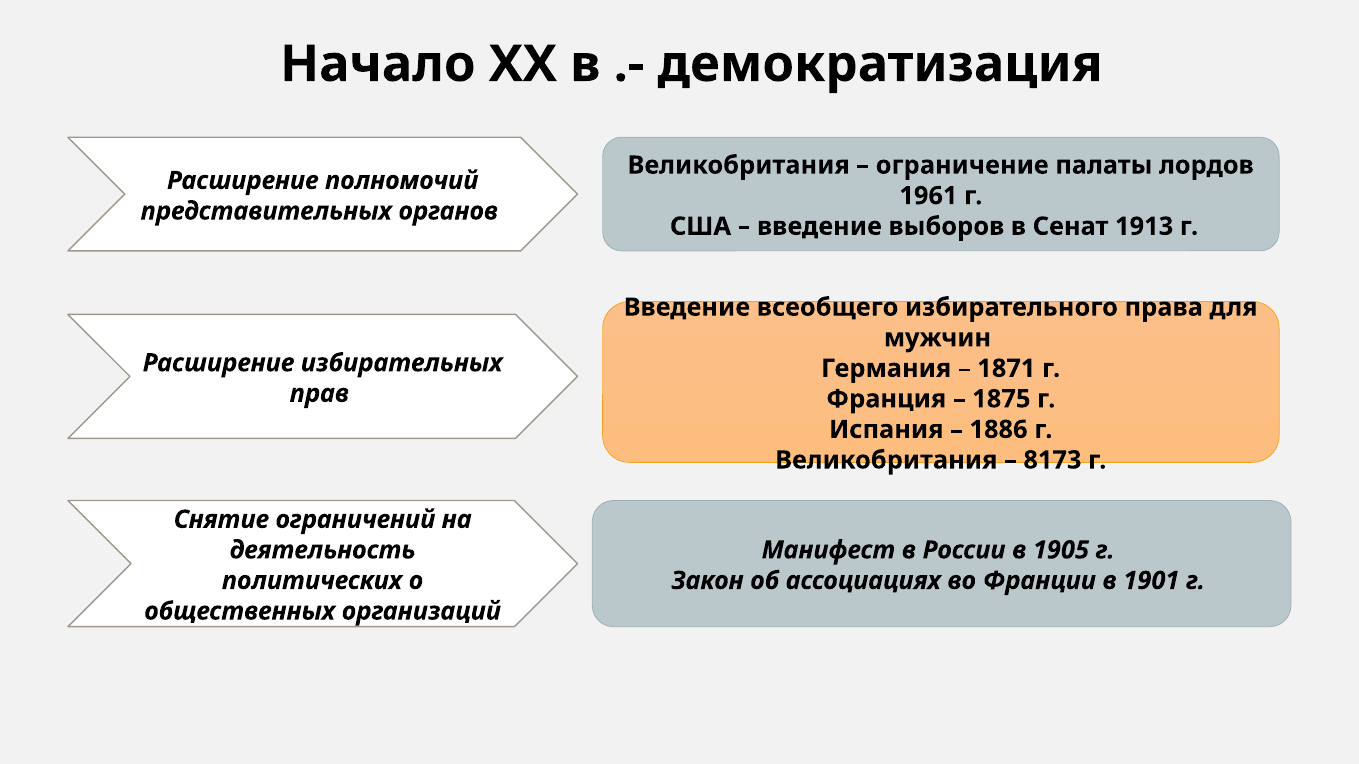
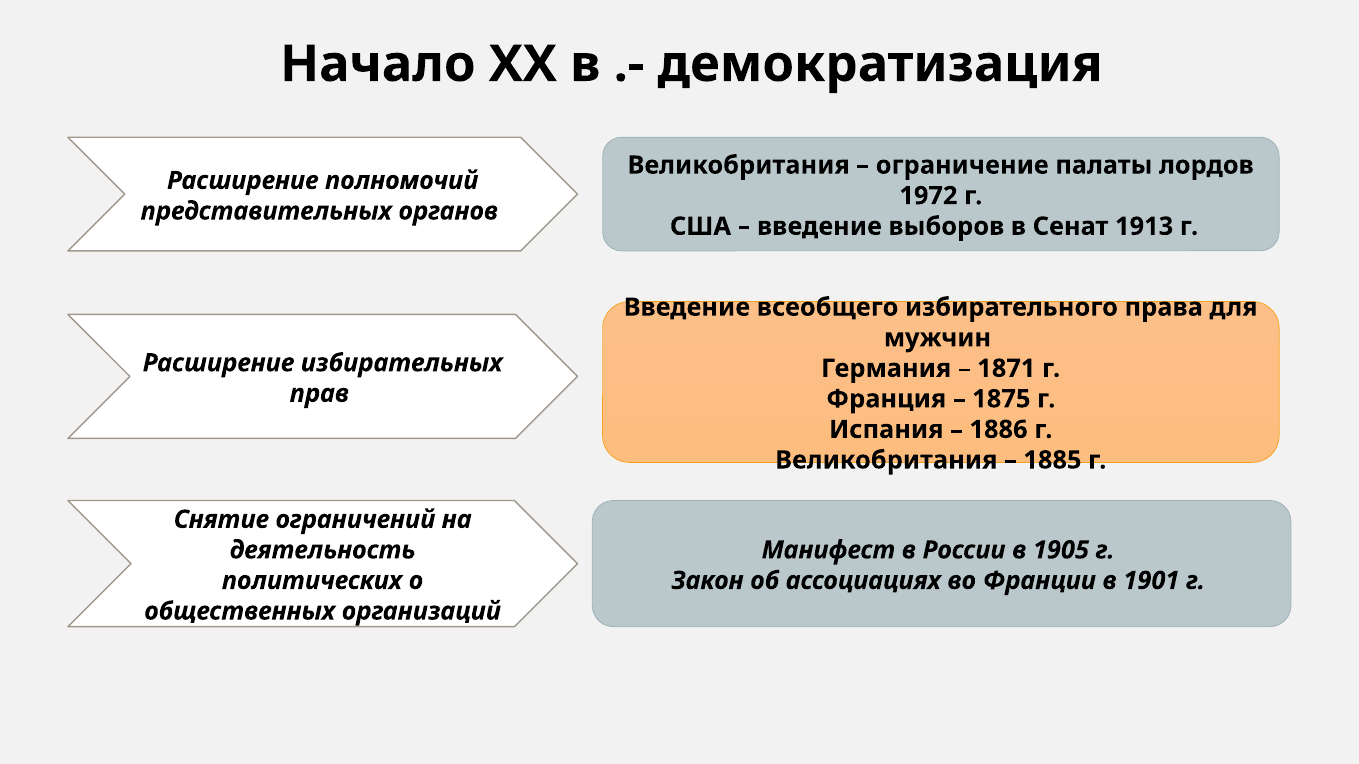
1961: 1961 -> 1972
8173: 8173 -> 1885
